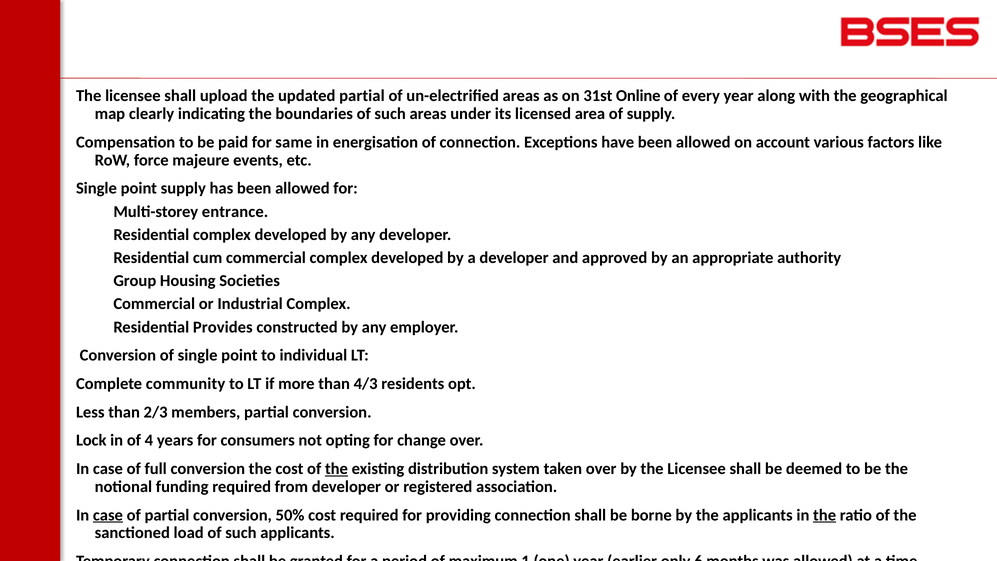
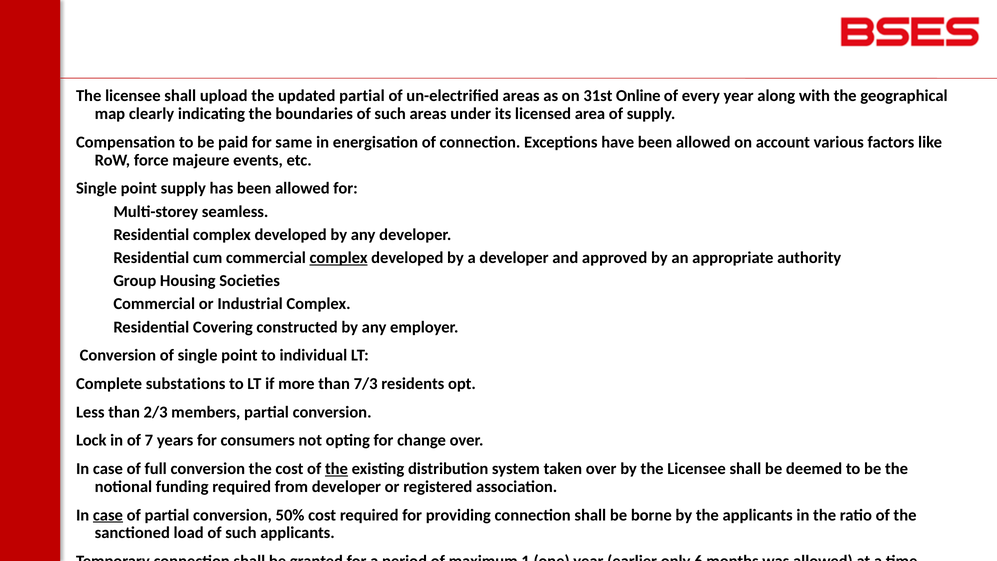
entrance: entrance -> seamless
complex at (339, 258) underline: none -> present
Provides: Provides -> Covering
community: community -> substations
4/3: 4/3 -> 7/3
4: 4 -> 7
the at (825, 515) underline: present -> none
